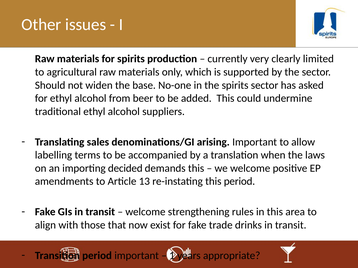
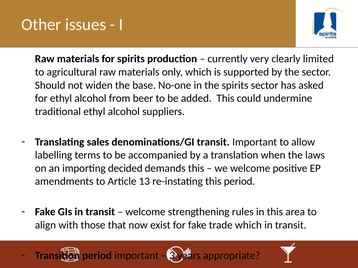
denominations/GI arising: arising -> transit
trade drinks: drinks -> which
1: 1 -> 3
